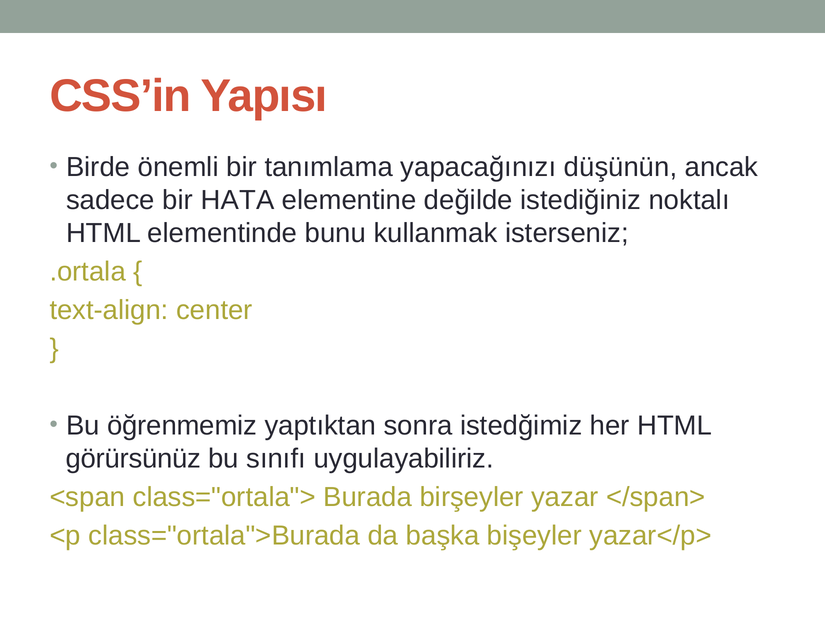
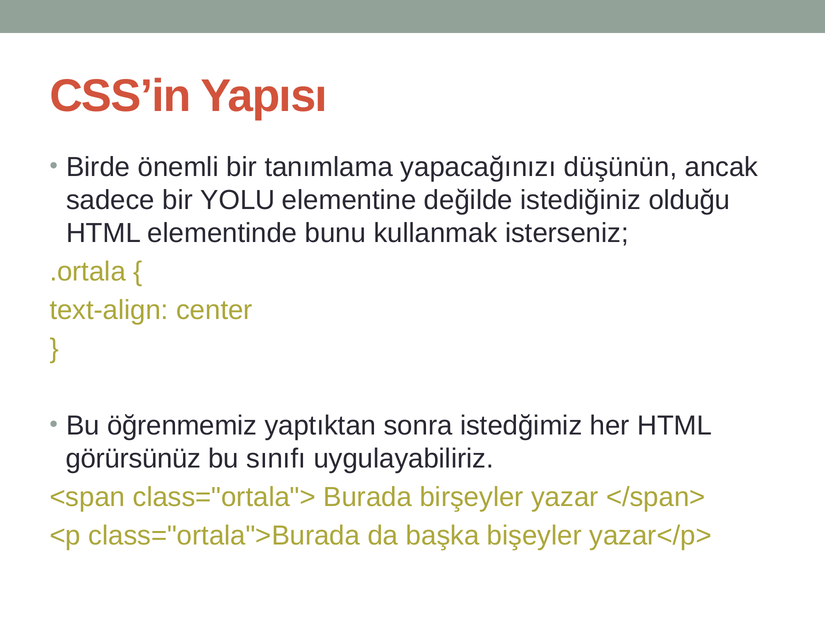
HATA: HATA -> YOLU
noktalı: noktalı -> olduğu
